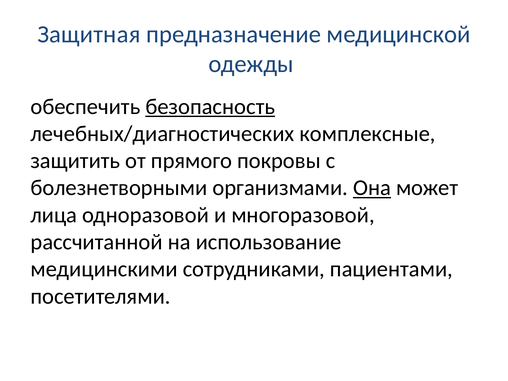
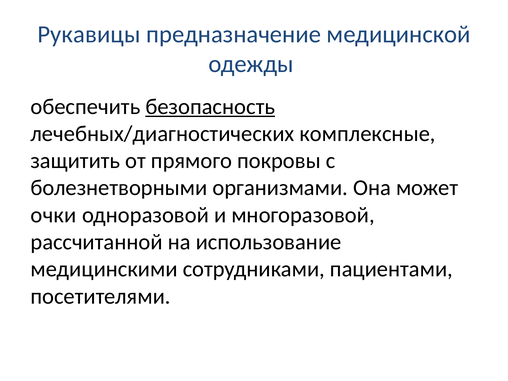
Защитная: Защитная -> Рукавицы
Она underline: present -> none
лица: лица -> очки
